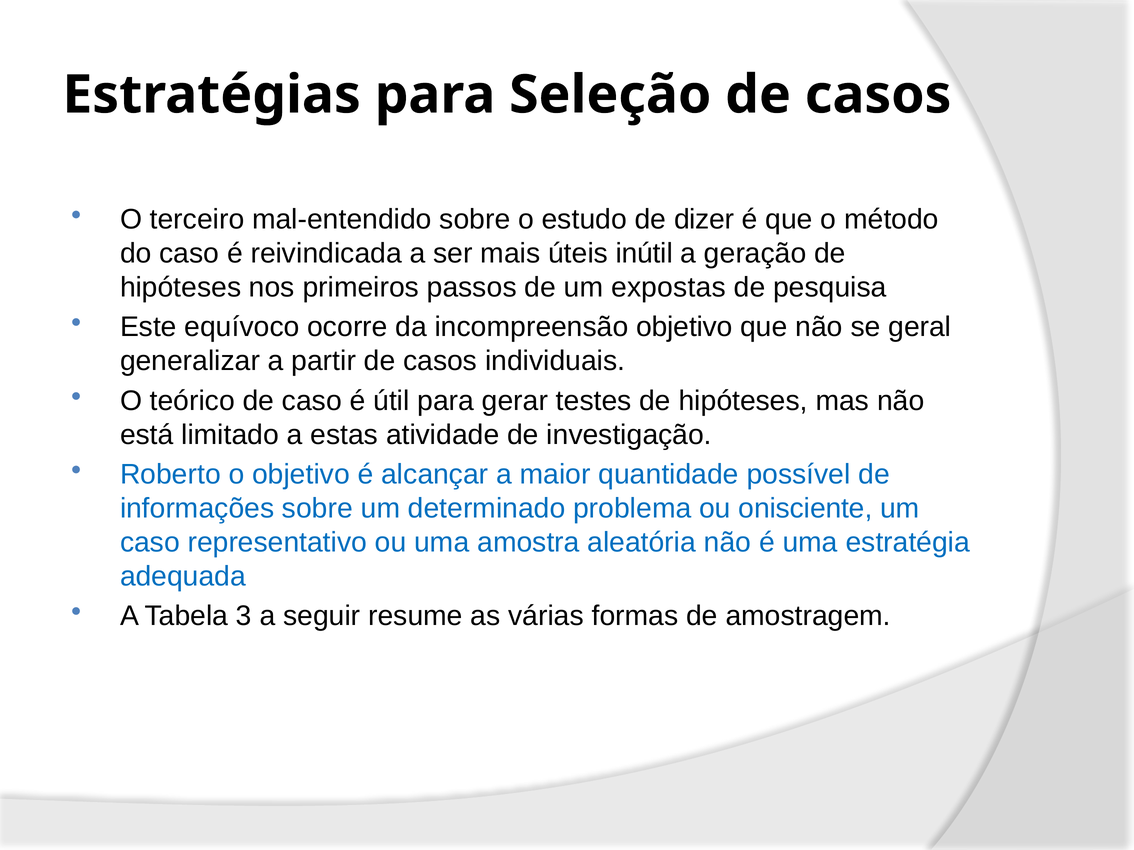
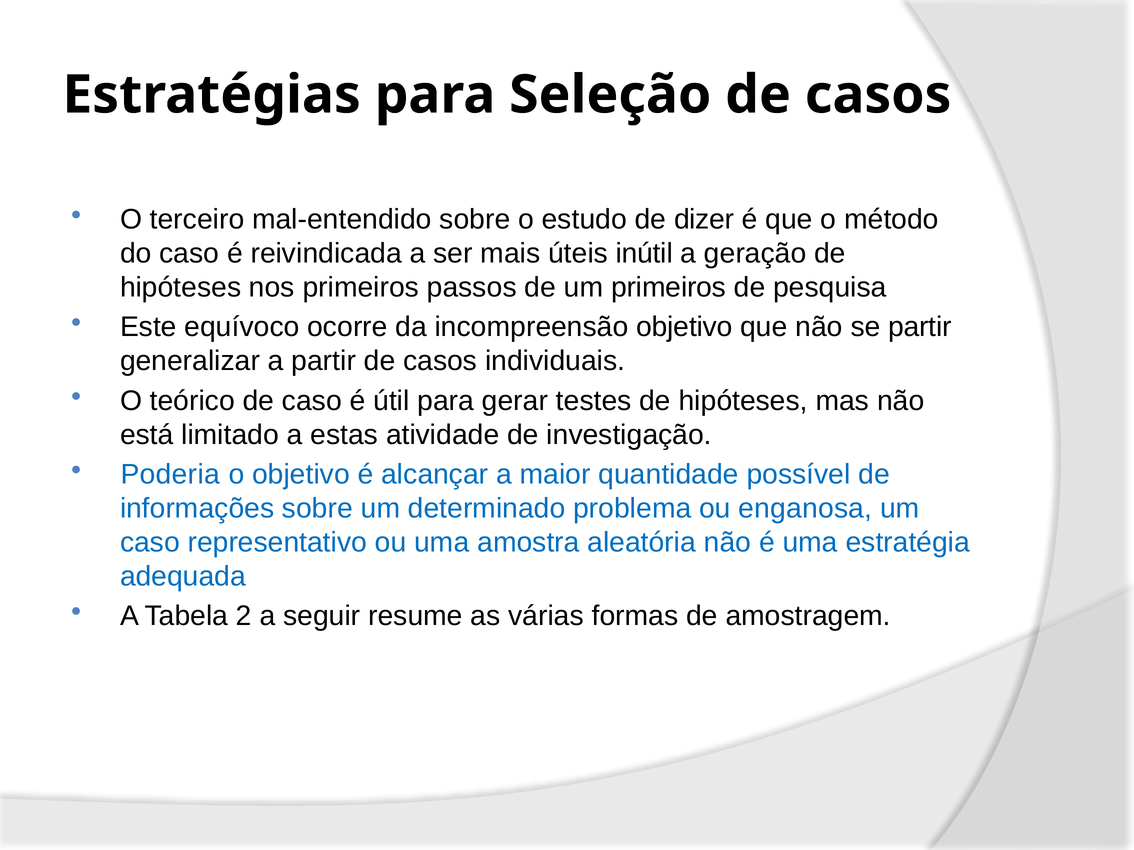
um expostas: expostas -> primeiros
se geral: geral -> partir
Roberto: Roberto -> Poderia
onisciente: onisciente -> enganosa
3: 3 -> 2
